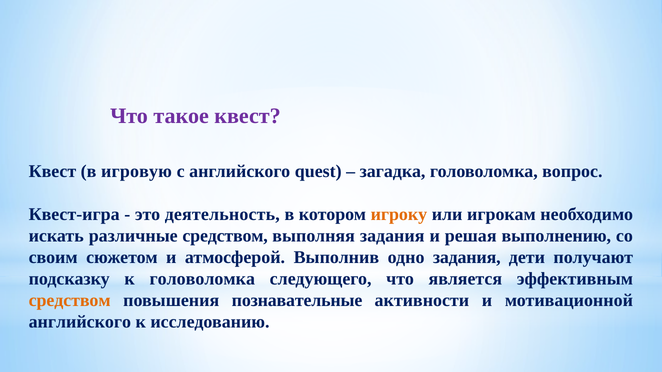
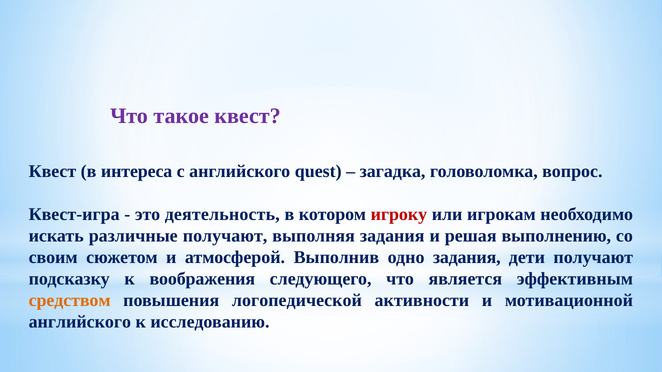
игровую: игровую -> интереса
игроку colour: orange -> red
различные средством: средством -> получают
к головоломка: головоломка -> воображения
познавательные: познавательные -> логопедической
